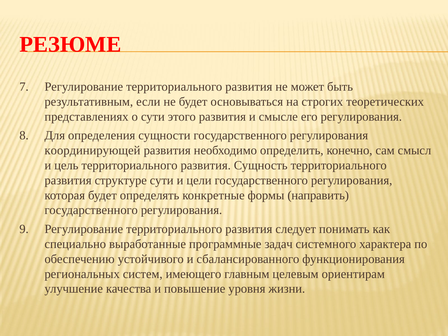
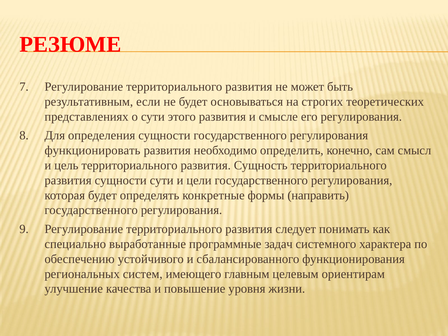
координирующей: координирующей -> функционировать
развития структуре: структуре -> сущности
